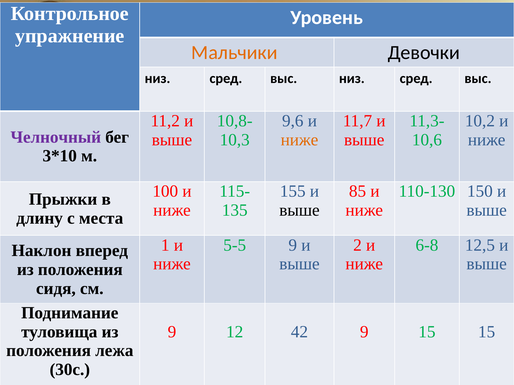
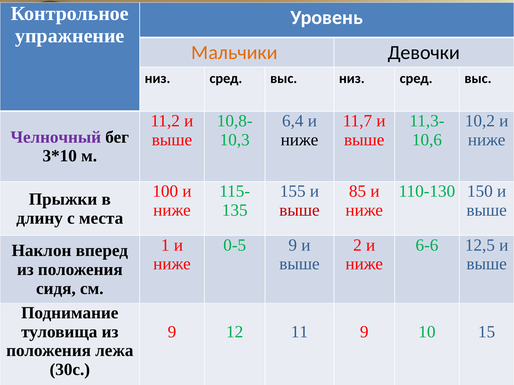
9,6: 9,6 -> 6,4
ниже at (299, 140) colour: orange -> black
выше at (299, 210) colour: black -> red
5-5: 5-5 -> 0-5
6-8: 6-8 -> 6-6
42: 42 -> 11
9 15: 15 -> 10
